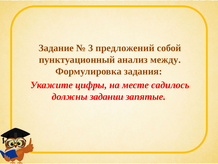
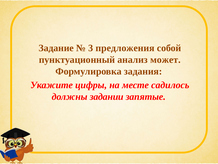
предложений: предложений -> предложения
между: между -> может
